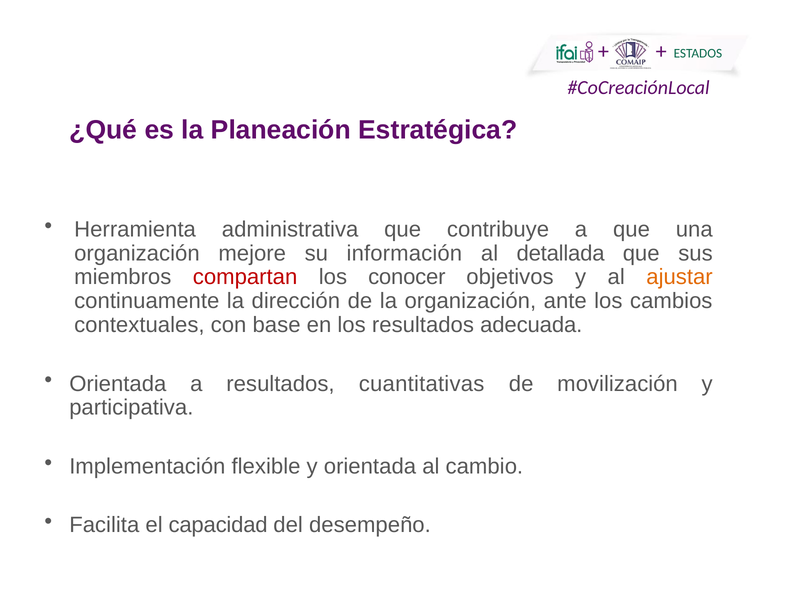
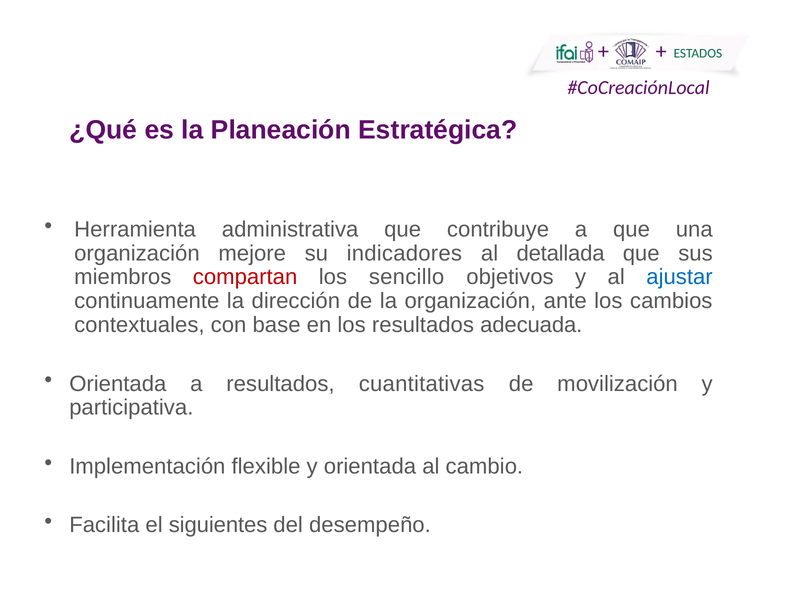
información: información -> indicadores
conocer: conocer -> sencillo
ajustar colour: orange -> blue
capacidad: capacidad -> siguientes
